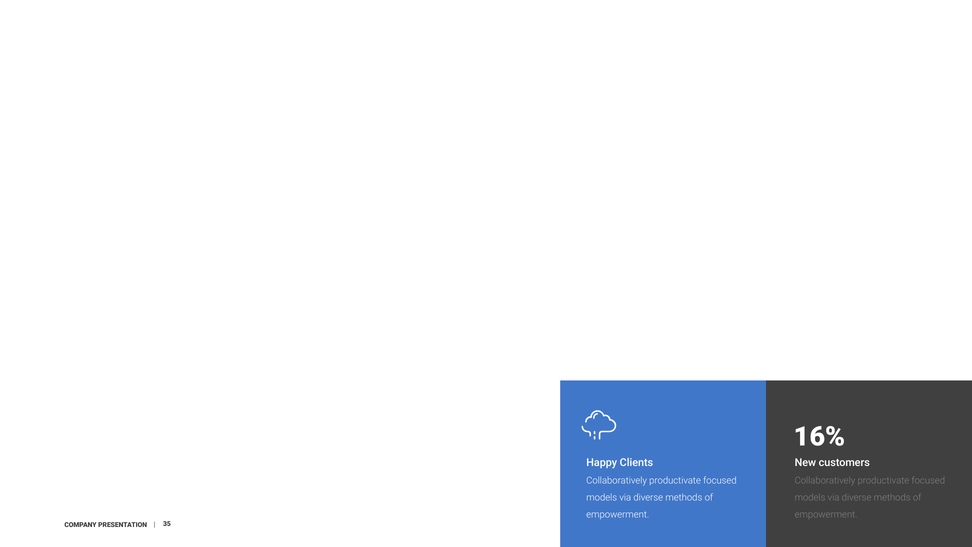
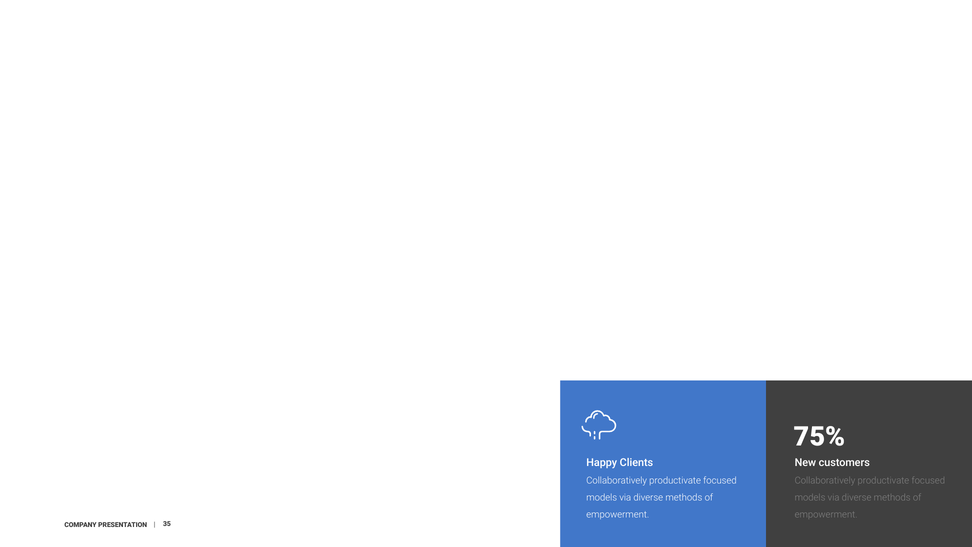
16%: 16% -> 75%
